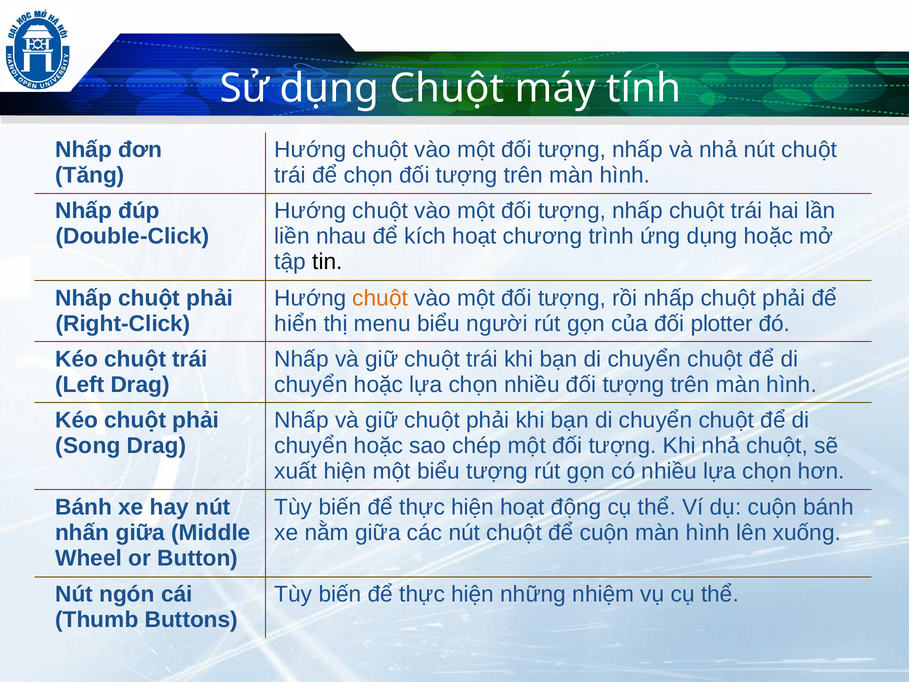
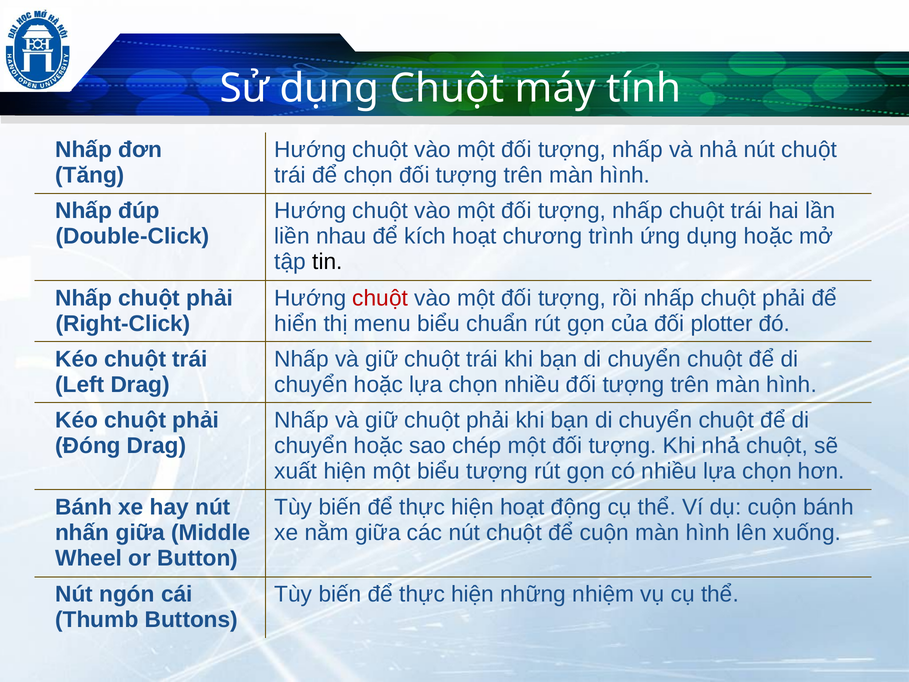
chuột at (380, 298) colour: orange -> red
người: người -> chuẩn
Song: Song -> Đóng
